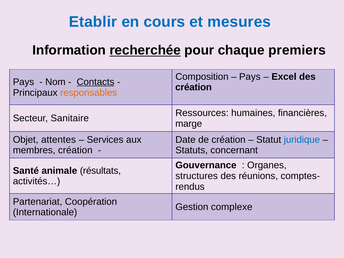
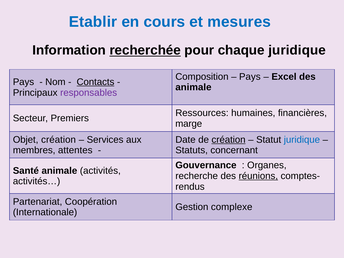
chaque premiers: premiers -> juridique
création at (194, 87): création -> animale
responsables colour: orange -> purple
Sanitaire: Sanitaire -> Premiers
Objet attentes: attentes -> création
création at (229, 140) underline: none -> present
membres création: création -> attentes
résultats: résultats -> activités
structures: structures -> recherche
réunions underline: none -> present
